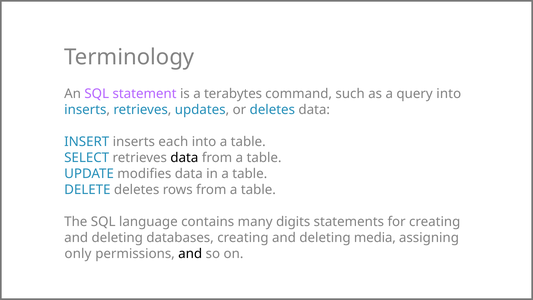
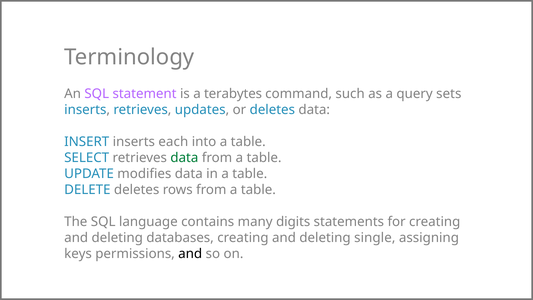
query into: into -> sets
data at (184, 158) colour: black -> green
media: media -> single
only: only -> keys
